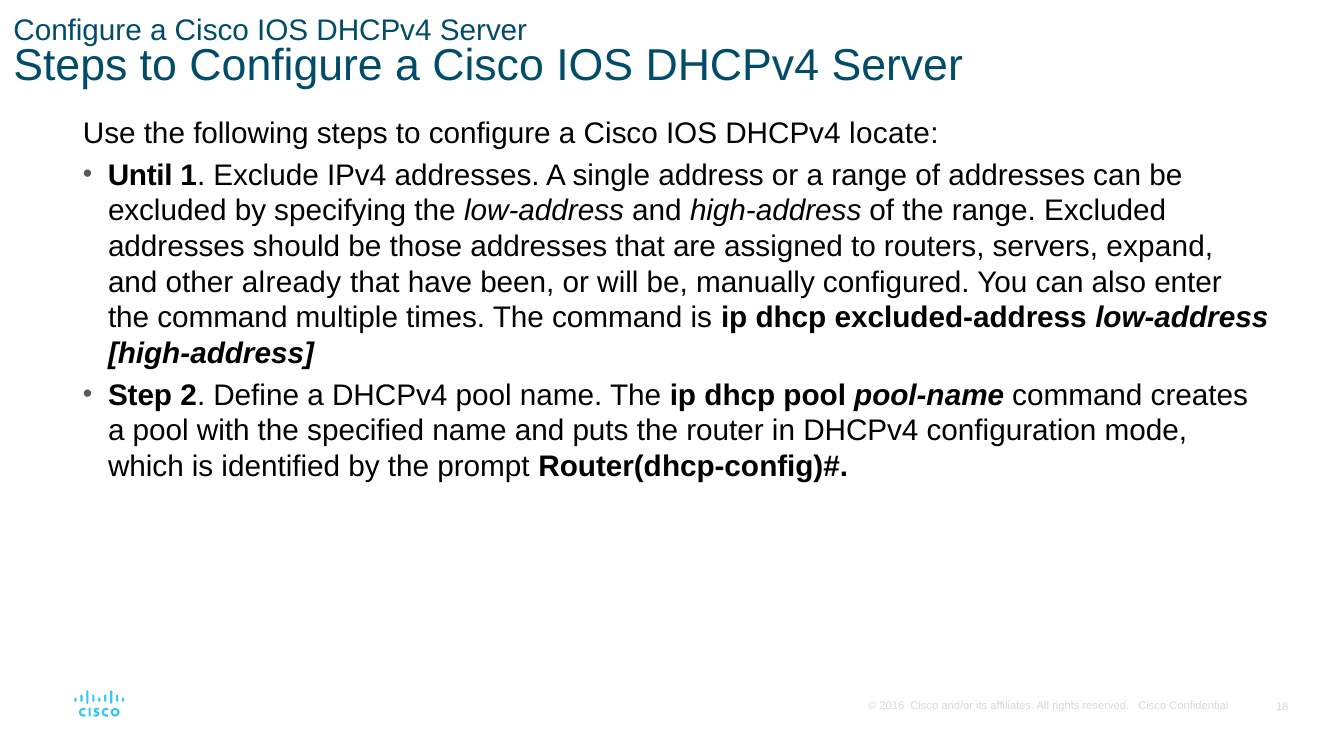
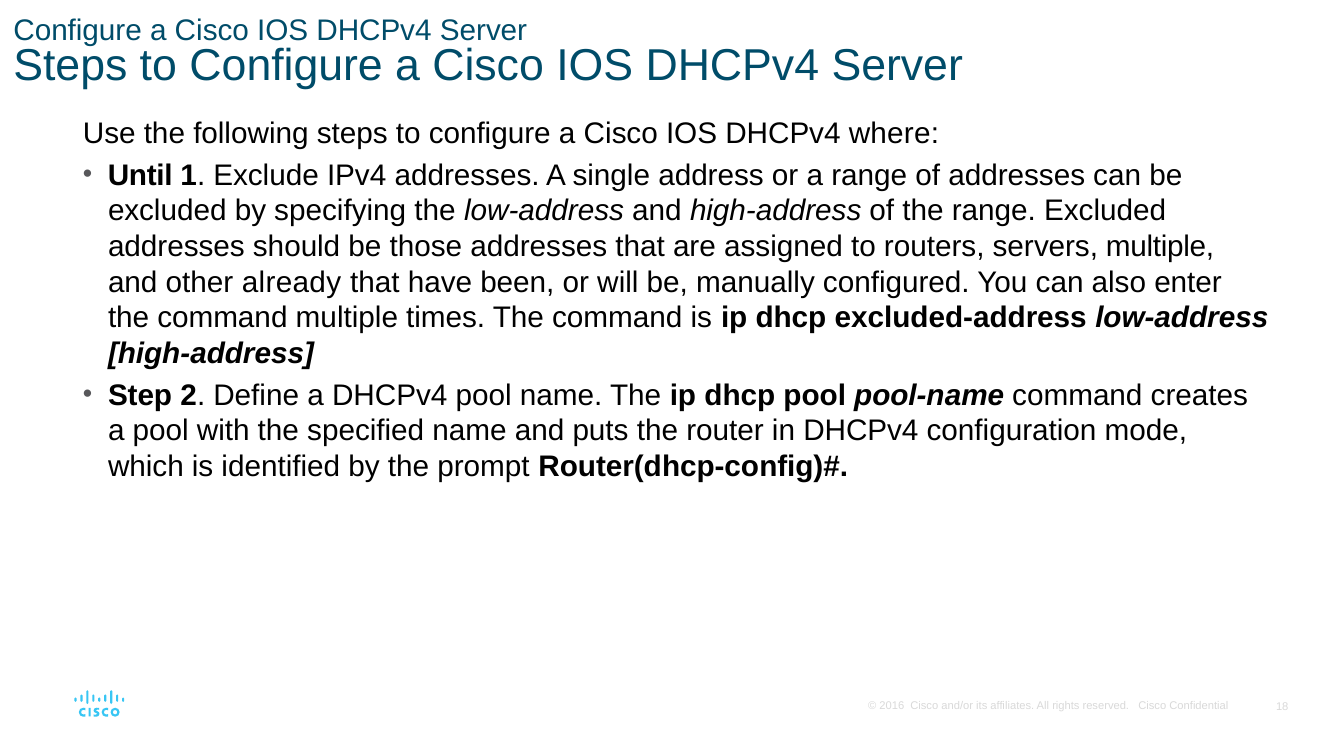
locate: locate -> where
servers expand: expand -> multiple
